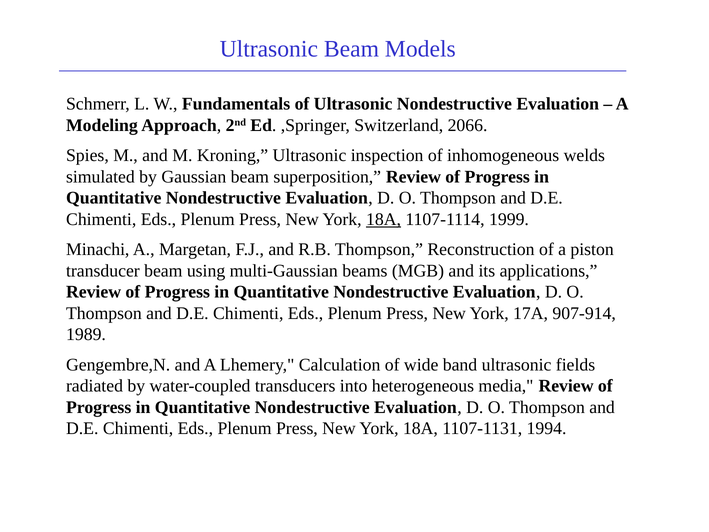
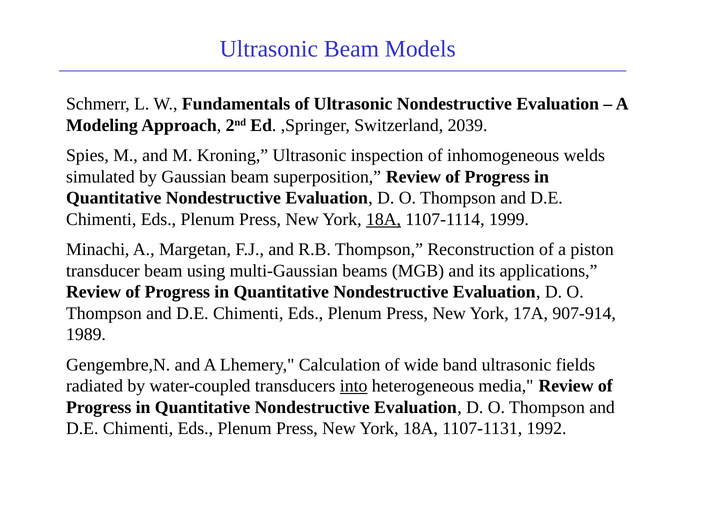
2066: 2066 -> 2039
into underline: none -> present
1994: 1994 -> 1992
